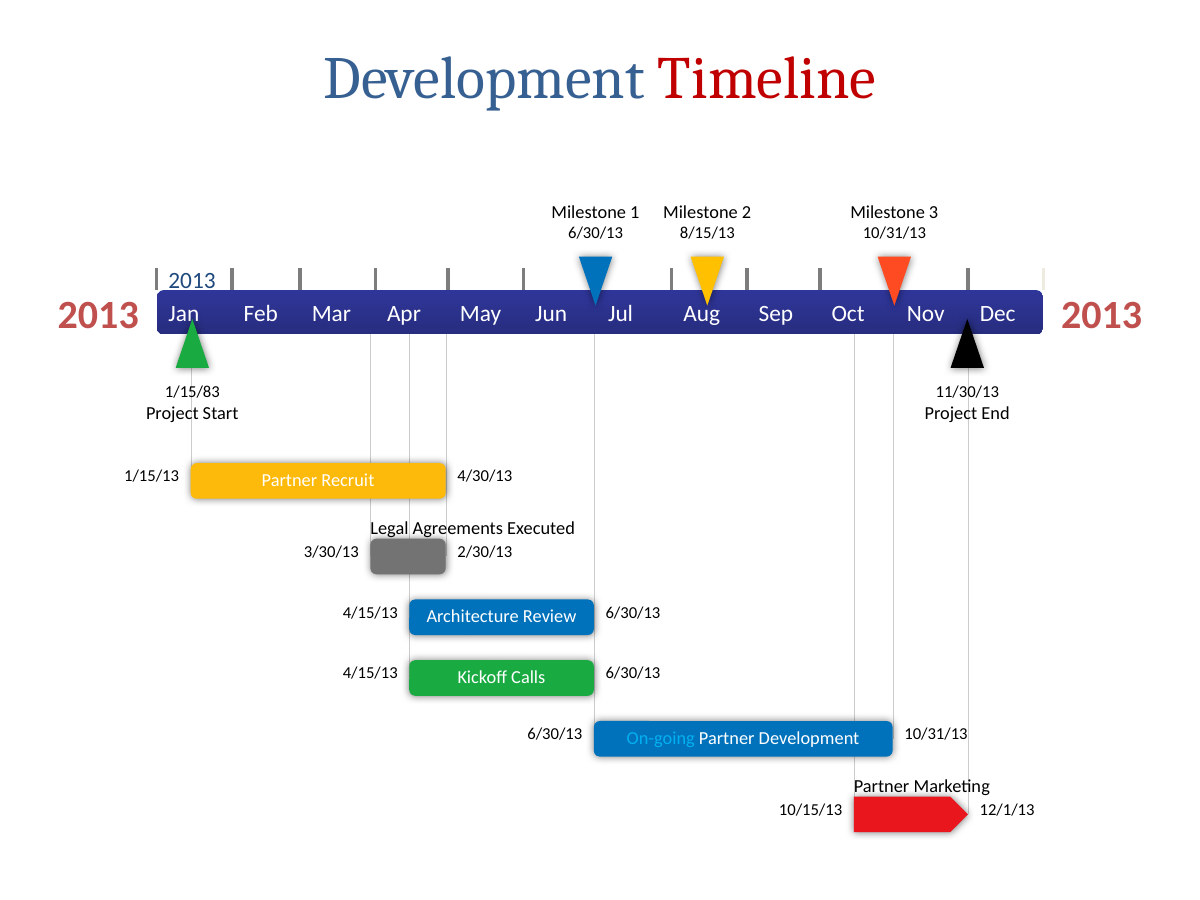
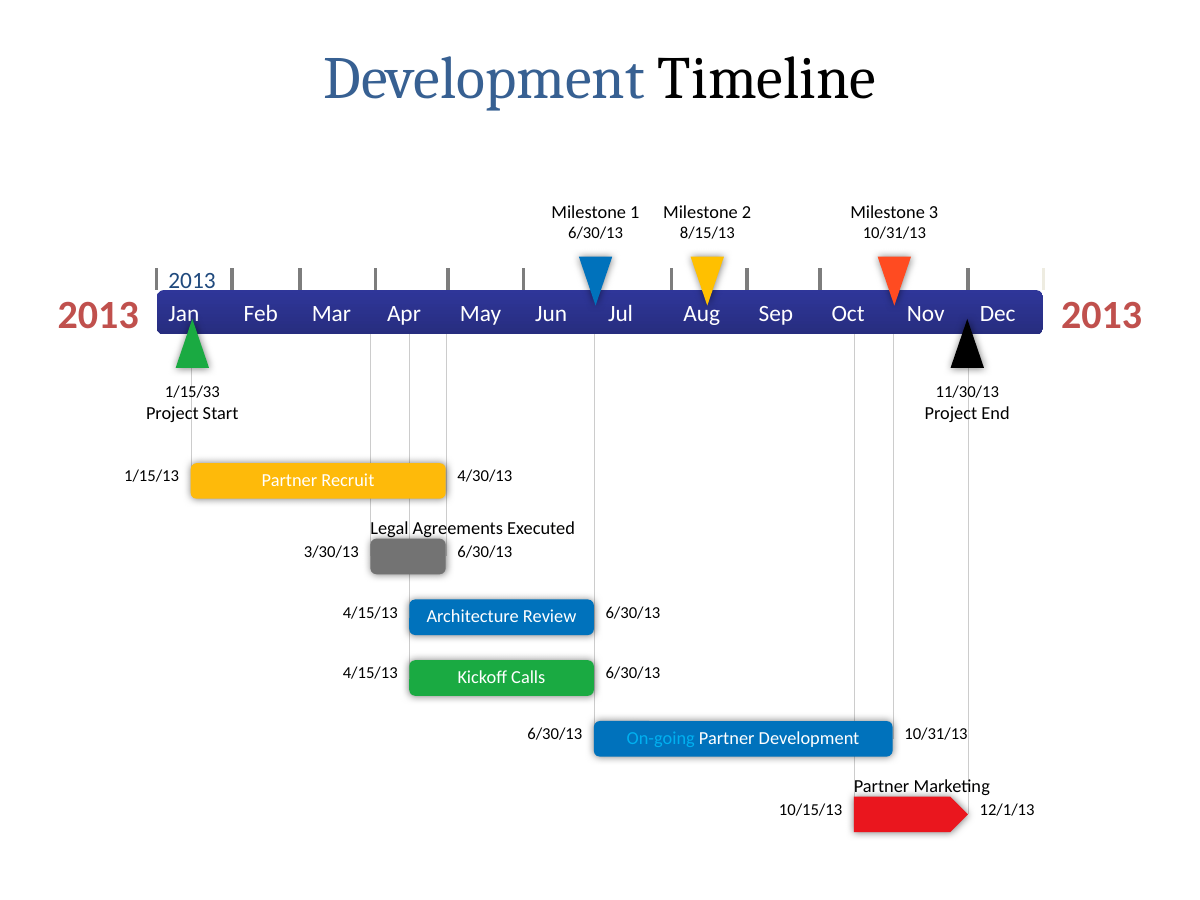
Timeline colour: red -> black
1/15/83: 1/15/83 -> 1/15/33
3/30/13 2/30/13: 2/30/13 -> 6/30/13
